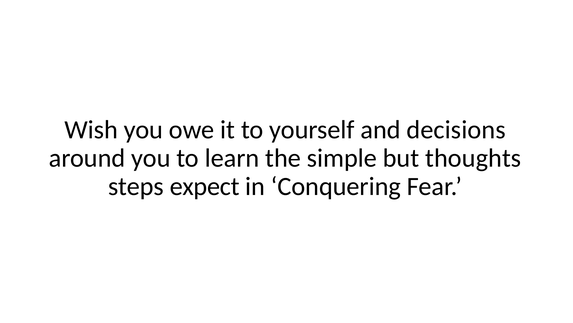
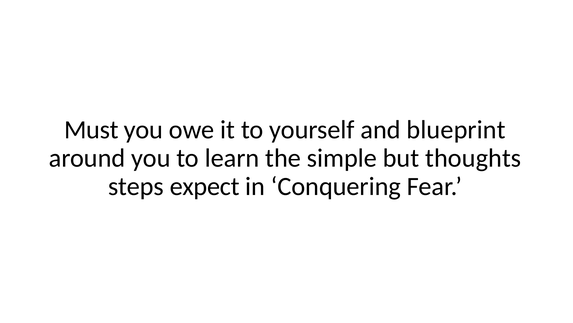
Wish: Wish -> Must
decisions: decisions -> blueprint
